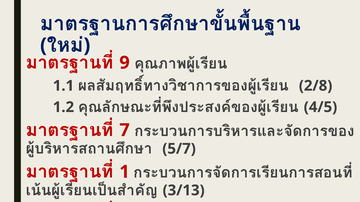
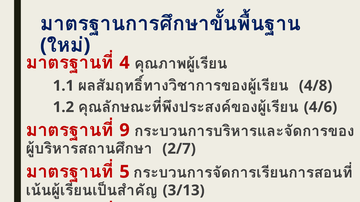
9 at (125, 63): 9 -> 4
2/8: 2/8 -> 4/8
4/5: 4/5 -> 4/6
7: 7 -> 9
5/7: 5/7 -> 2/7
1: 1 -> 5
